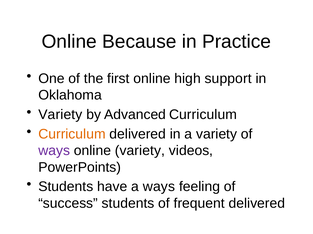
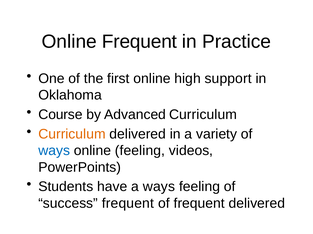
Online Because: Because -> Frequent
Variety at (60, 115): Variety -> Course
ways at (54, 151) colour: purple -> blue
online variety: variety -> feeling
success students: students -> frequent
